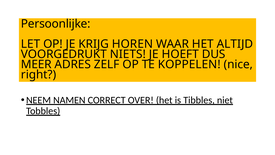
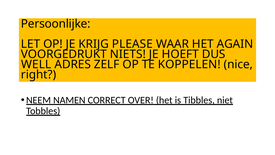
HOREN: HOREN -> PLEASE
ALTIJD: ALTIJD -> AGAIN
MEER: MEER -> WELL
